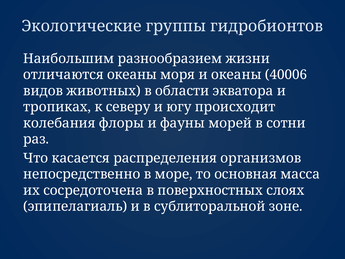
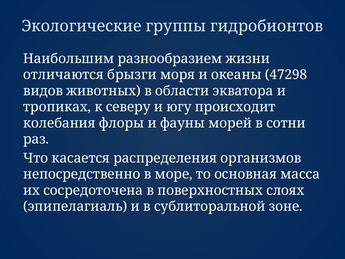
отличаются океаны: океаны -> брызги
40006: 40006 -> 47298
